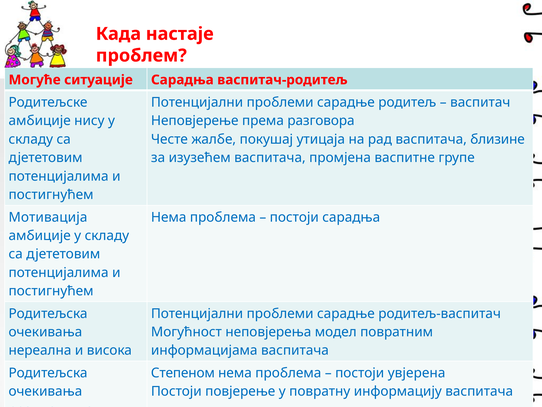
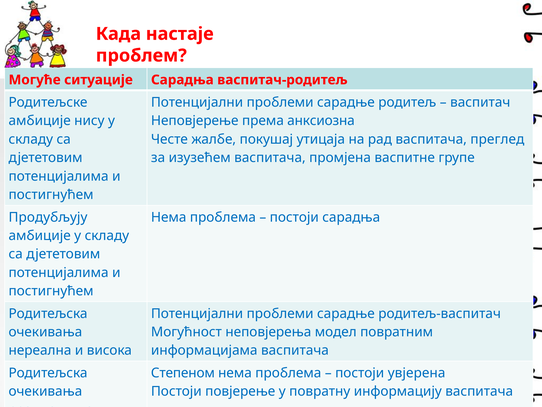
разговора: разговора -> анксиозна
близине: близине -> преглед
Мотивација: Мотивација -> Продубљују
